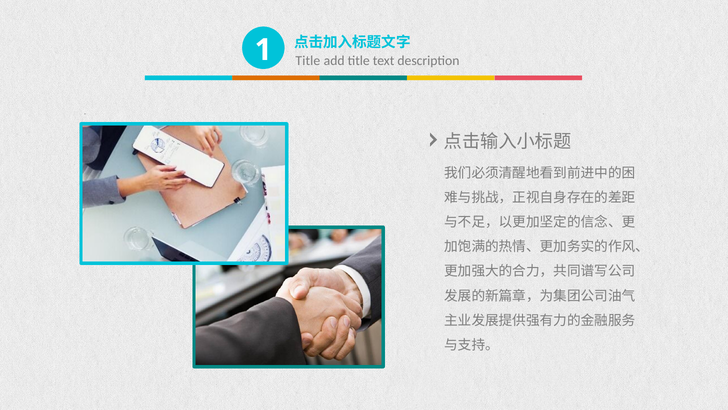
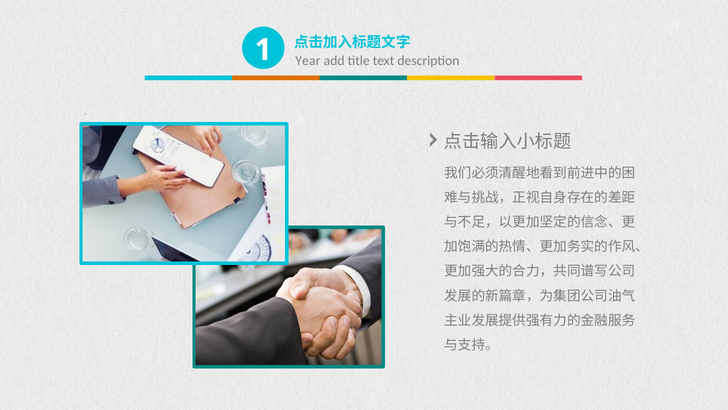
Title at (308, 61): Title -> Year
